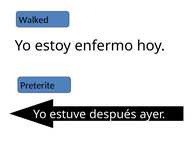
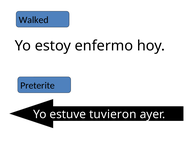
después: después -> tuvieron
